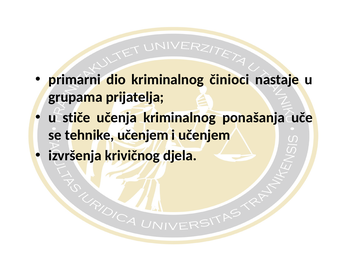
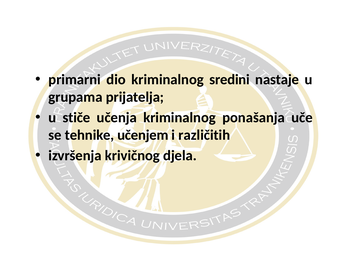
činioci: činioci -> sredini
i učenjem: učenjem -> različitih
